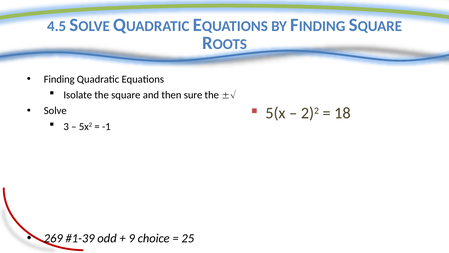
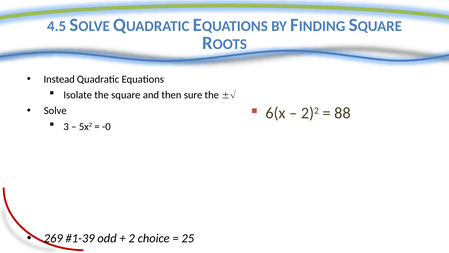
Finding: Finding -> Instead
5(x: 5(x -> 6(x
18: 18 -> 88
-1: -1 -> -0
9: 9 -> 2
